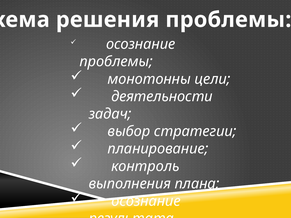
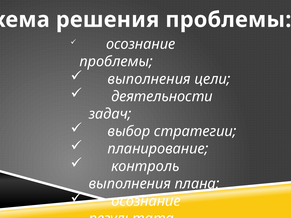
монотонны at (149, 79): монотонны -> выполнения
